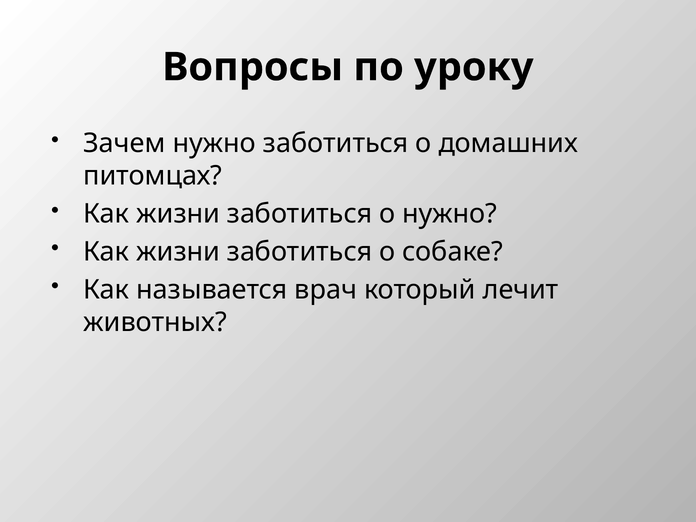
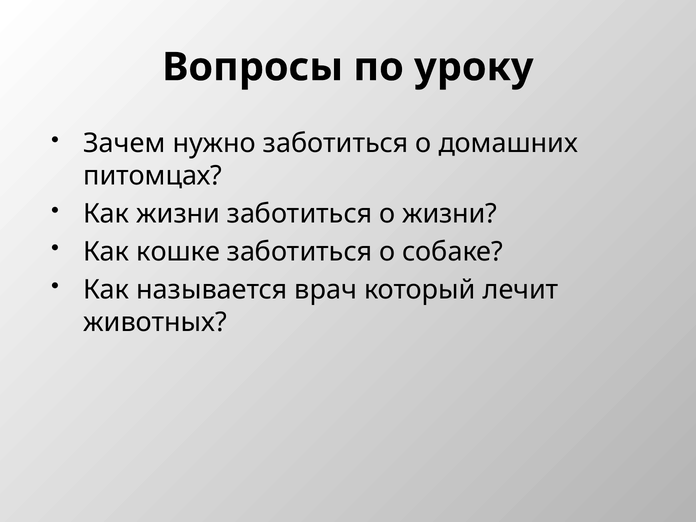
о нужно: нужно -> жизни
жизни at (178, 252): жизни -> кошке
